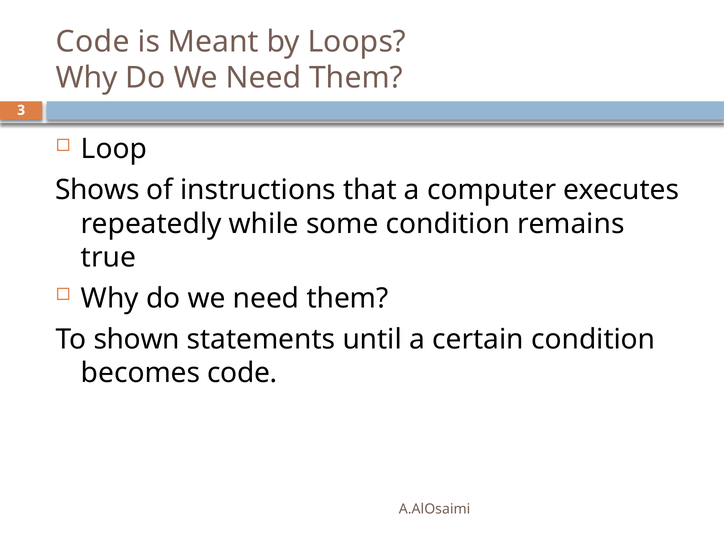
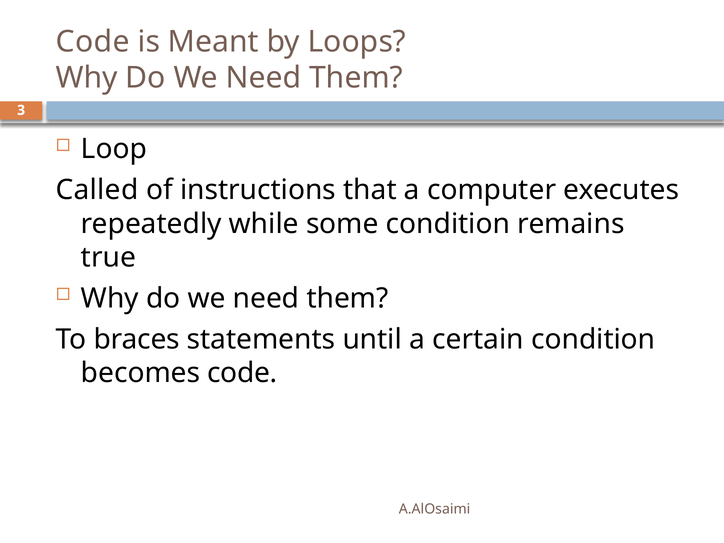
Shows: Shows -> Called
shown: shown -> braces
